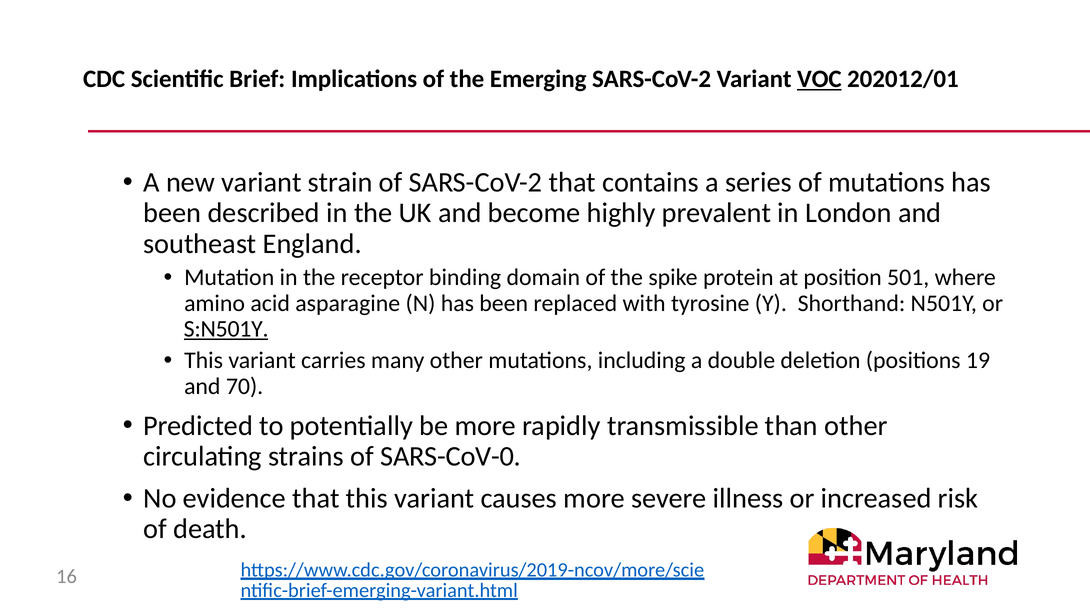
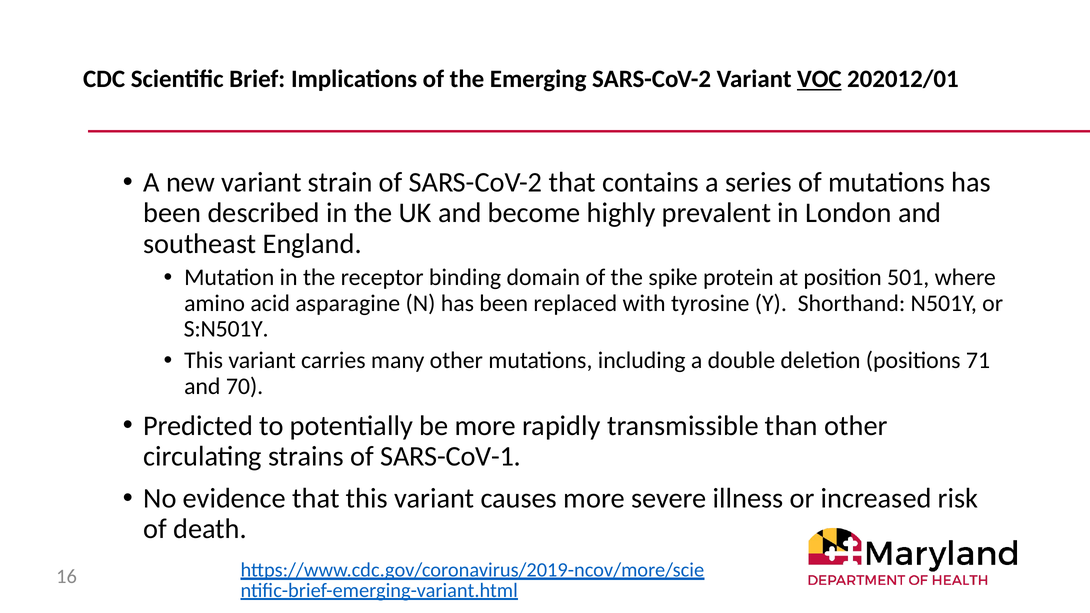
S:N501Y underline: present -> none
19: 19 -> 71
SARS-CoV-0: SARS-CoV-0 -> SARS-CoV-1
